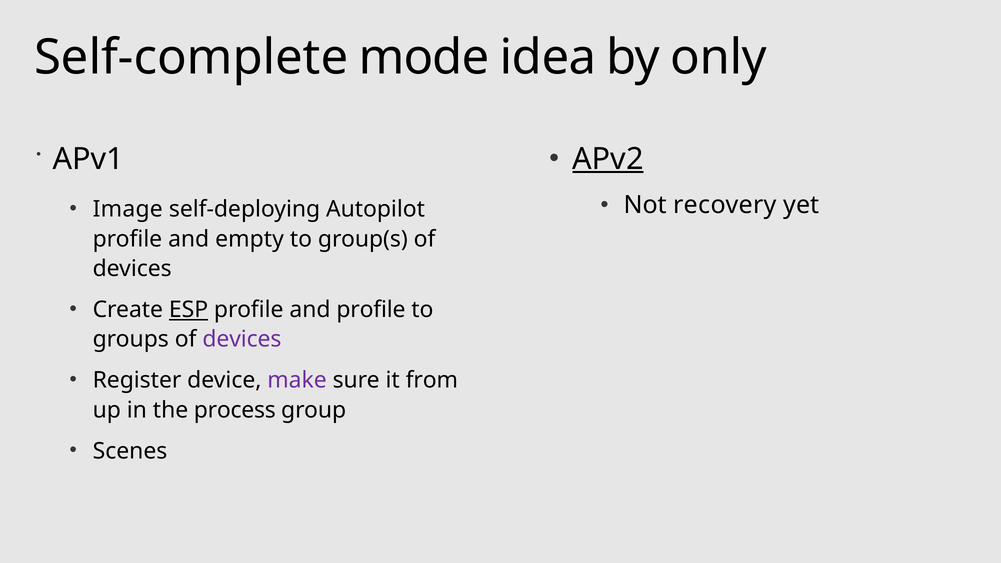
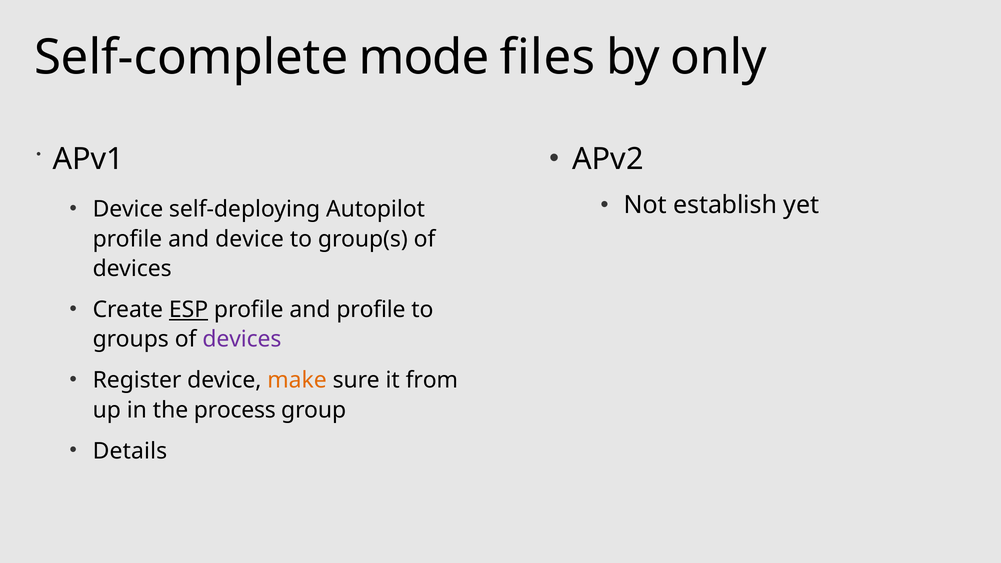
idea: idea -> files
APv2 underline: present -> none
recovery: recovery -> establish
Image at (128, 209): Image -> Device
and empty: empty -> device
make colour: purple -> orange
Scenes: Scenes -> Details
